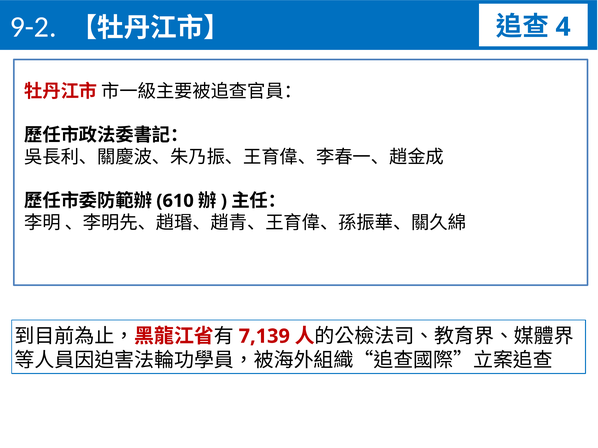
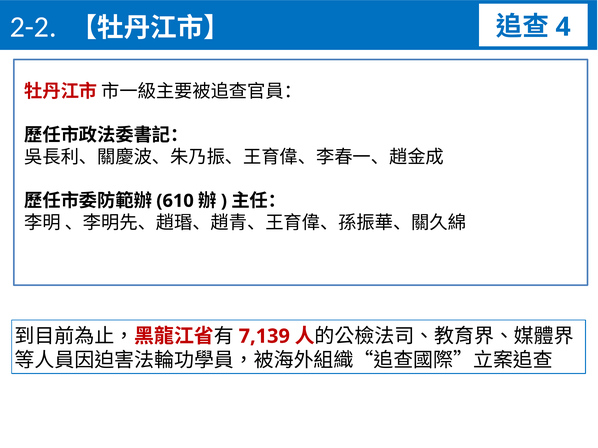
9-2: 9-2 -> 2-2
